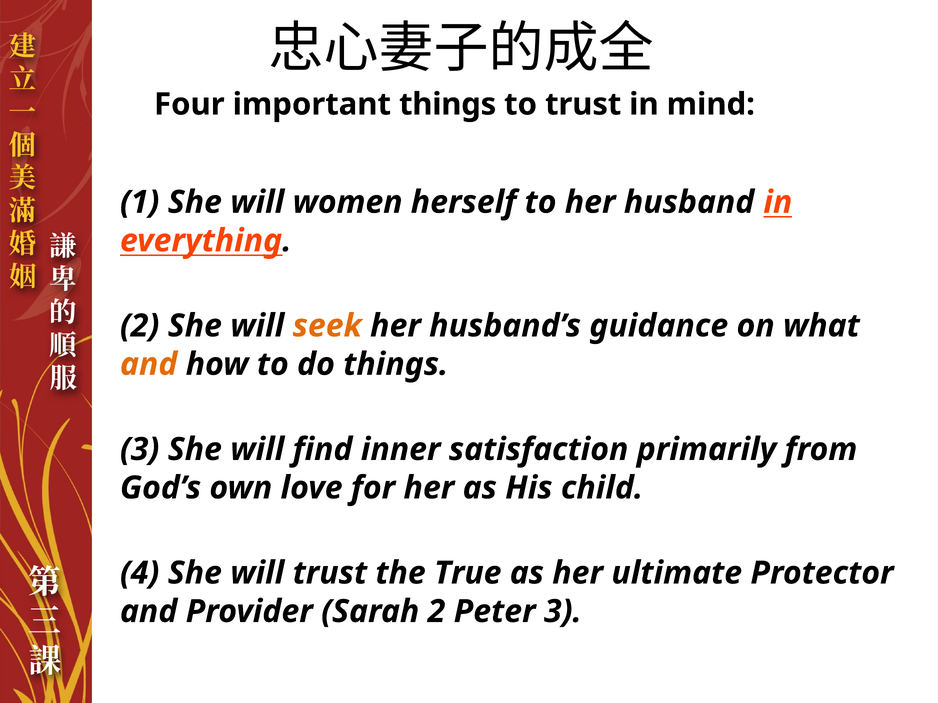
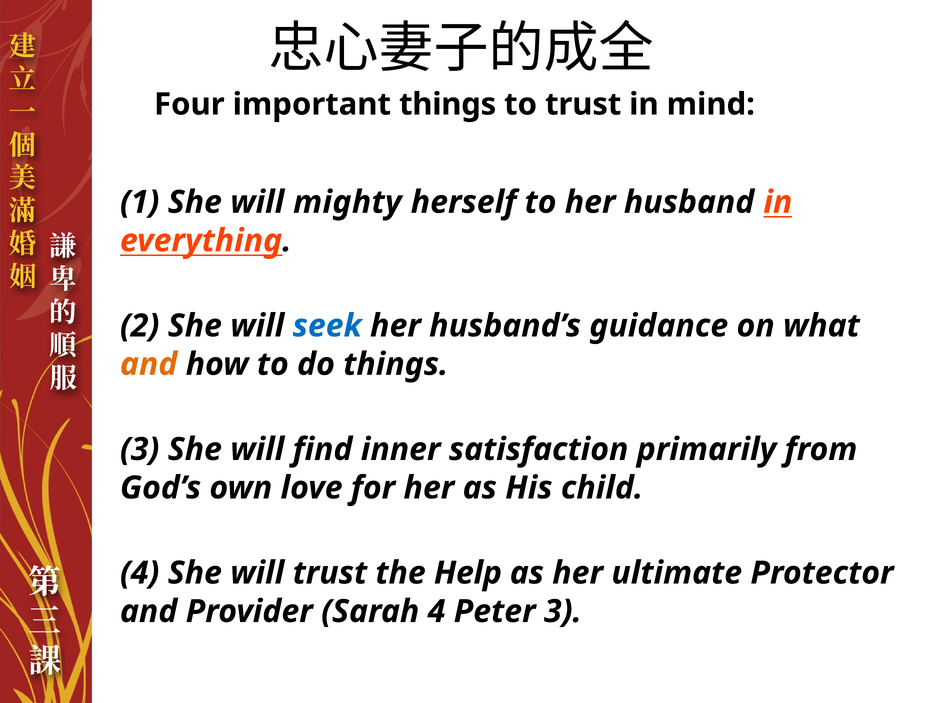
women: women -> mighty
seek colour: orange -> blue
True: True -> Help
Sarah 2: 2 -> 4
